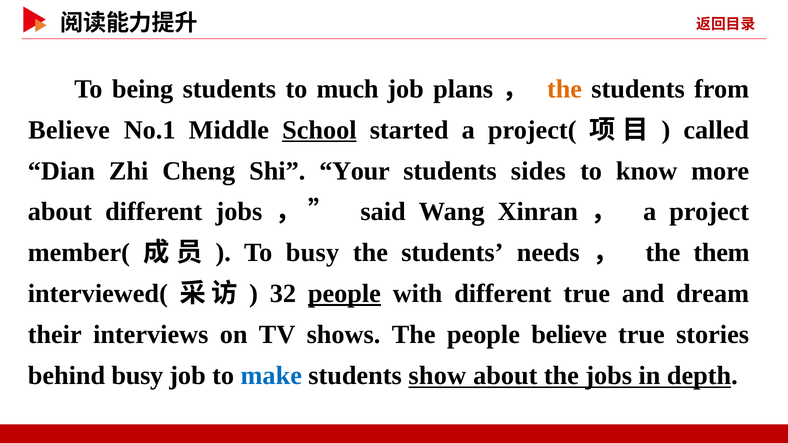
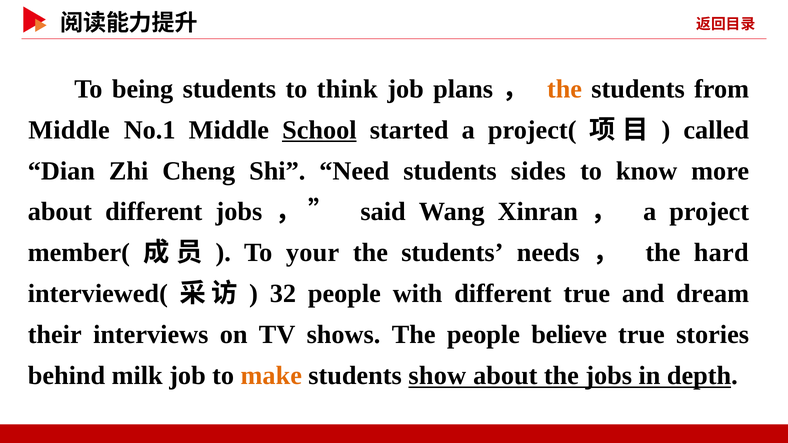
much: much -> think
Believe at (69, 130): Believe -> Middle
Your: Your -> Need
To busy: busy -> your
them: them -> hard
people at (344, 294) underline: present -> none
behind busy: busy -> milk
make colour: blue -> orange
